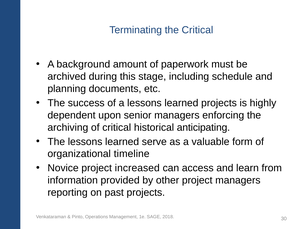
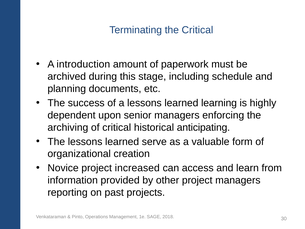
background: background -> introduction
learned projects: projects -> learning
timeline: timeline -> creation
